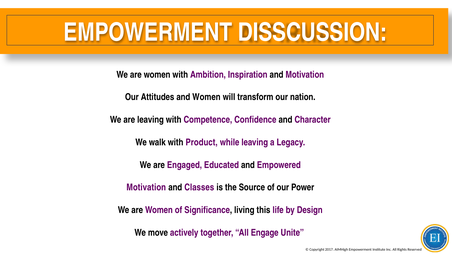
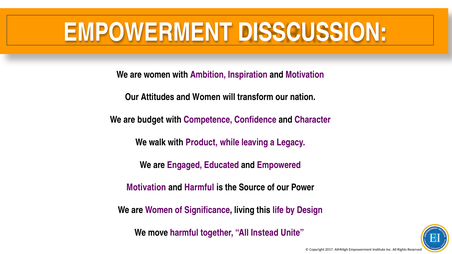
are leaving: leaving -> budget
and Classes: Classes -> Harmful
move actively: actively -> harmful
Engage: Engage -> Instead
